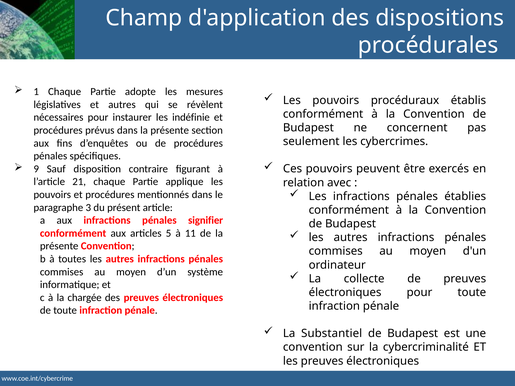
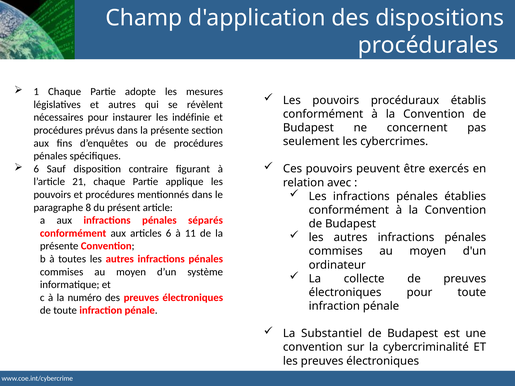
9 at (36, 169): 9 -> 6
3: 3 -> 8
signifier: signifier -> séparés
articles 5: 5 -> 6
chargée: chargée -> numéro
